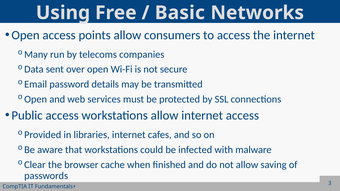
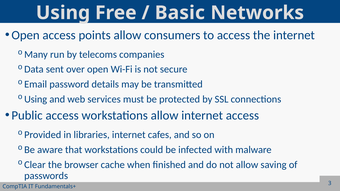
Open at (36, 99): Open -> Using
